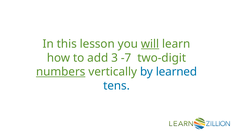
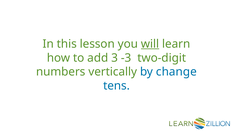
-7: -7 -> -3
numbers underline: present -> none
learned: learned -> change
